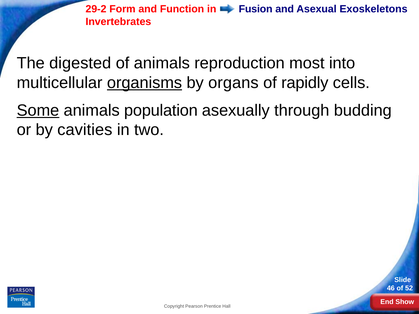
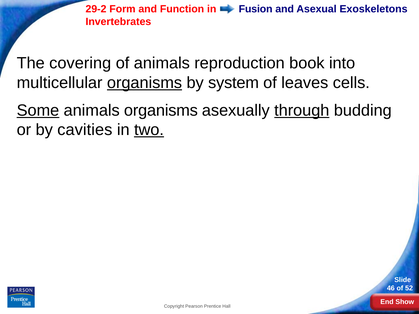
digested: digested -> covering
most: most -> book
organs: organs -> system
rapidly: rapidly -> leaves
animals population: population -> organisms
through underline: none -> present
two underline: none -> present
